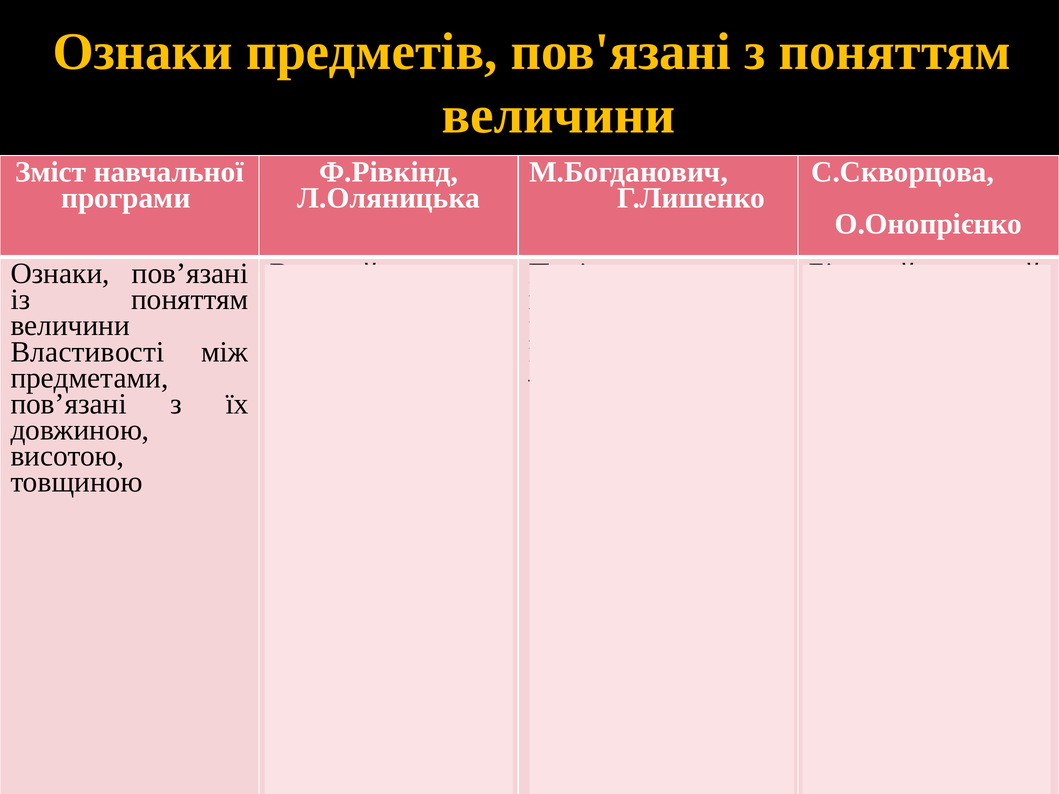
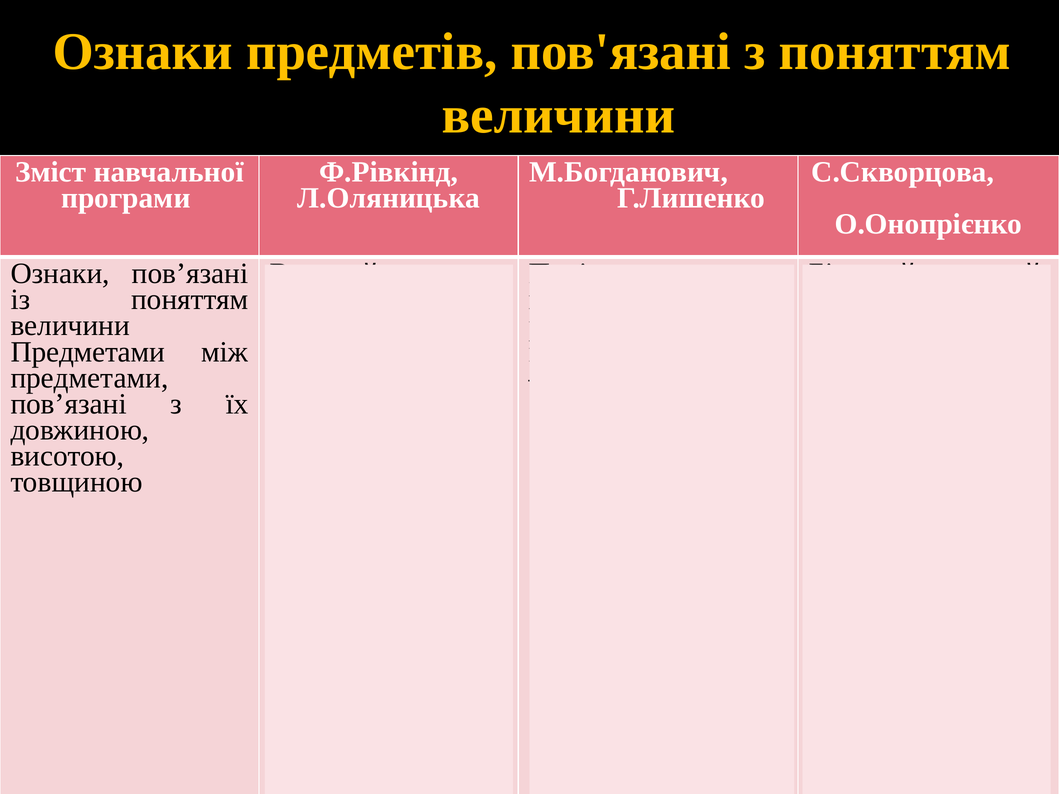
Властивості at (88, 352): Властивості -> Предметами
